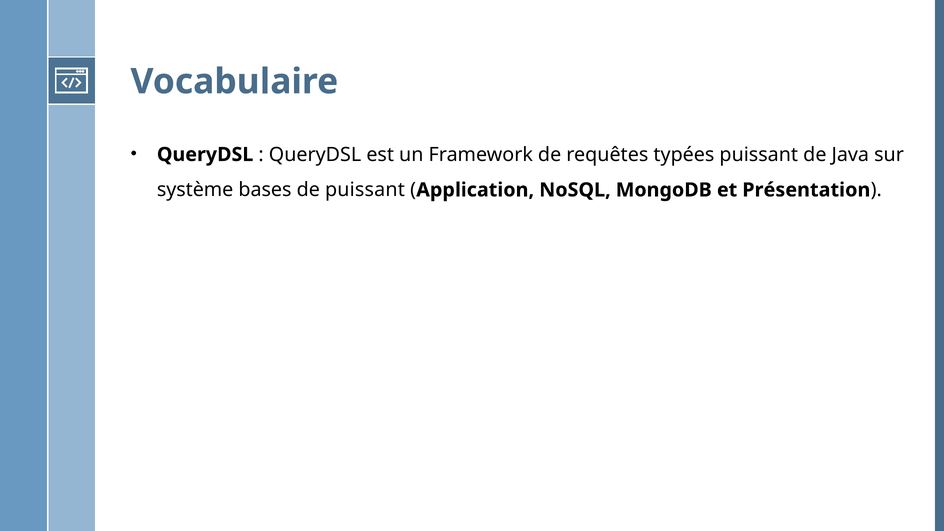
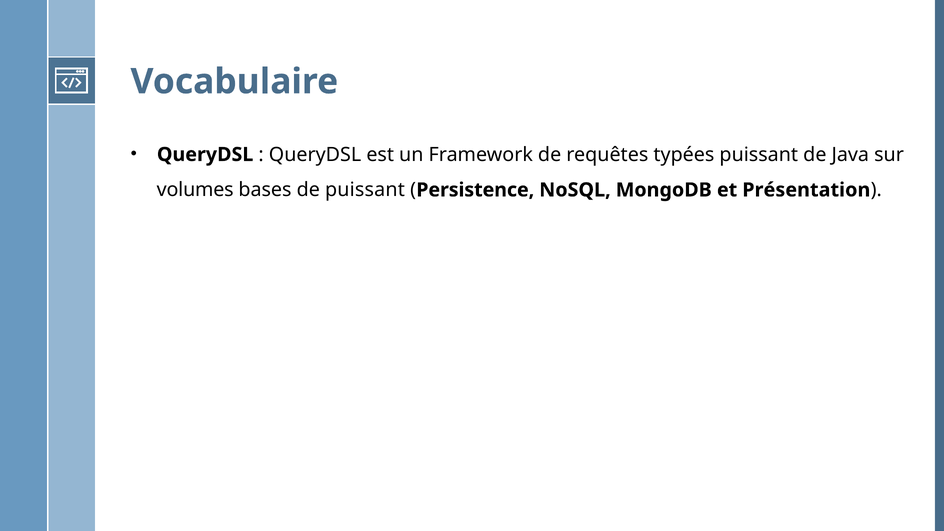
système: système -> volumes
Application: Application -> Persistence
